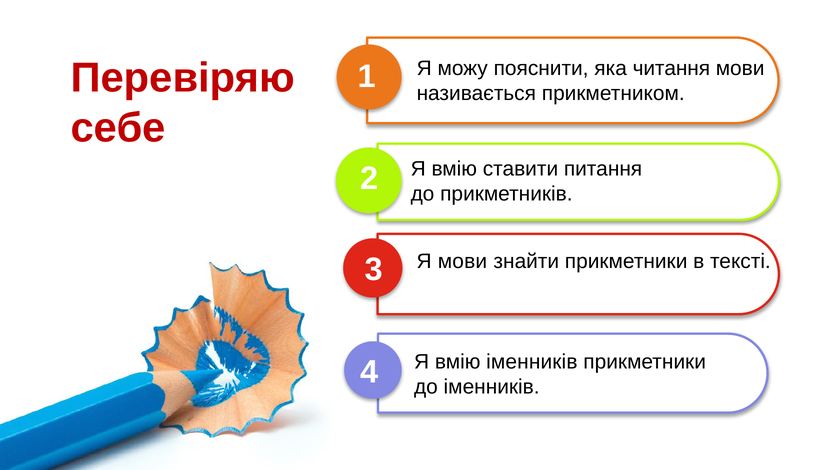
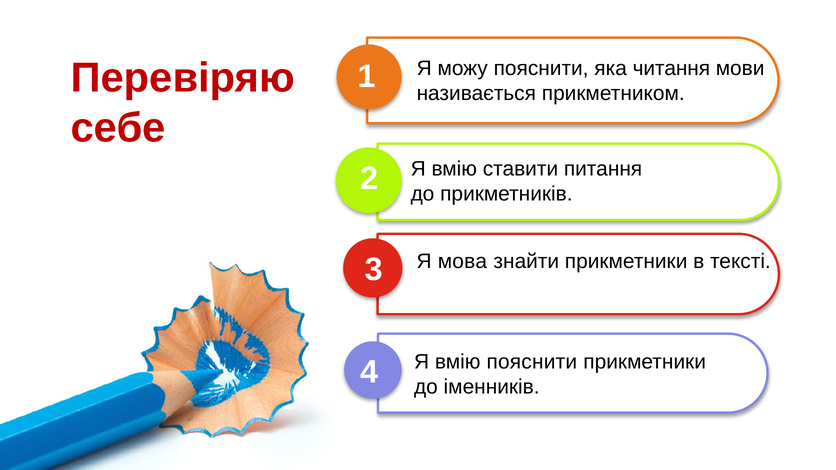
Я мови: мови -> мова
вмію іменників: іменників -> пояснити
